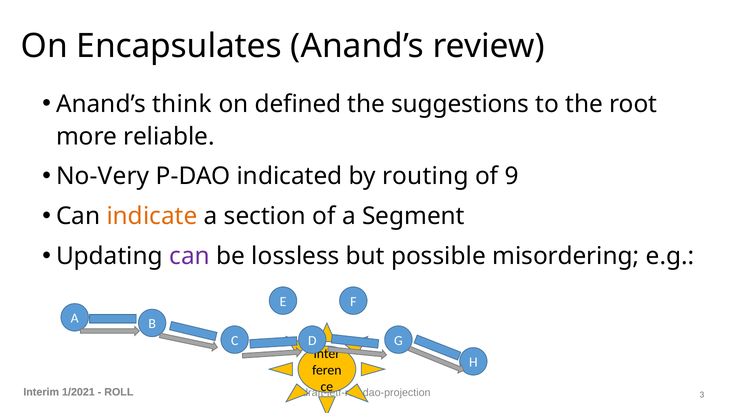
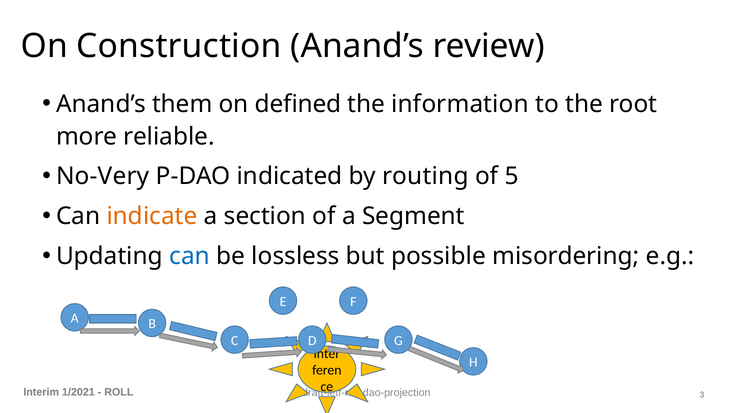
Encapsulates: Encapsulates -> Construction
think: think -> them
suggestions: suggestions -> information
9: 9 -> 5
can at (190, 256) colour: purple -> blue
